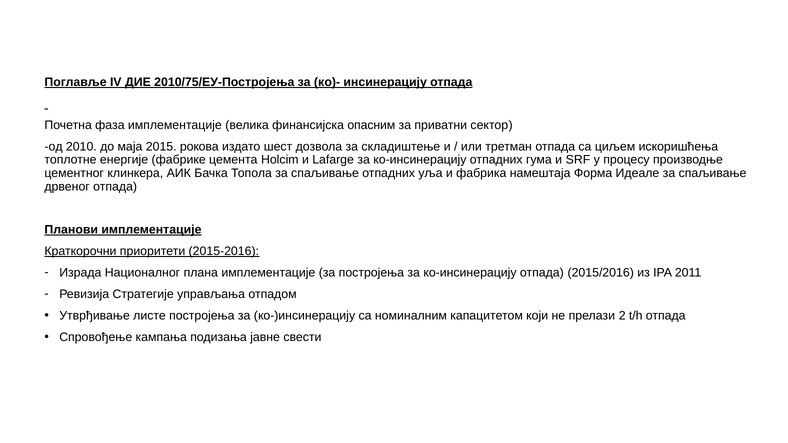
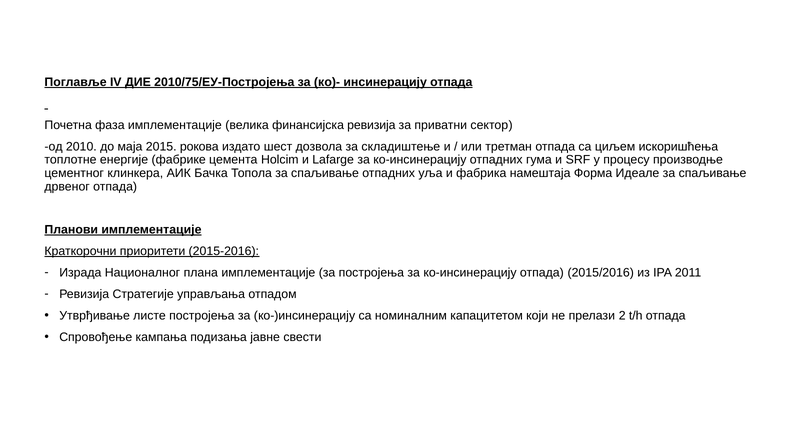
финансијска опасним: опасним -> ревизија
